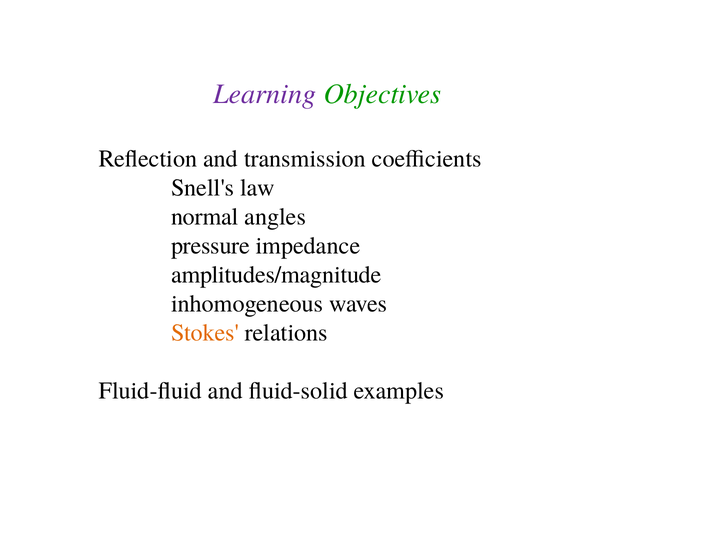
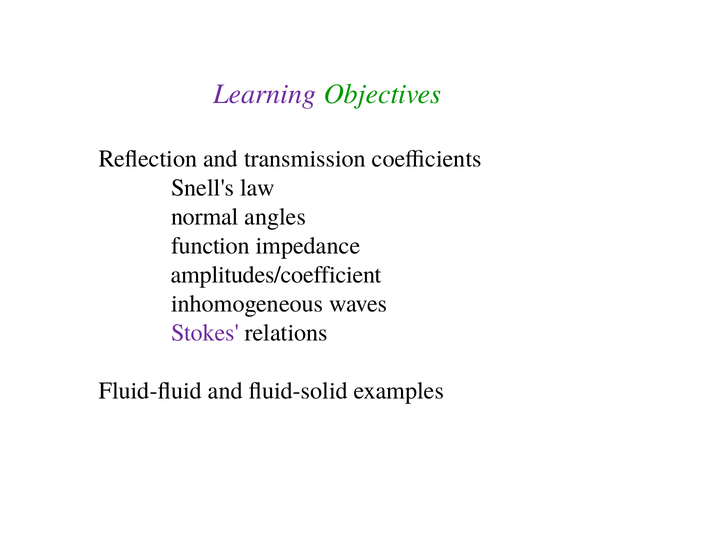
pressure: pressure -> function
amplitudes/magnitude: amplitudes/magnitude -> amplitudes/coefficient
Stokes colour: orange -> purple
